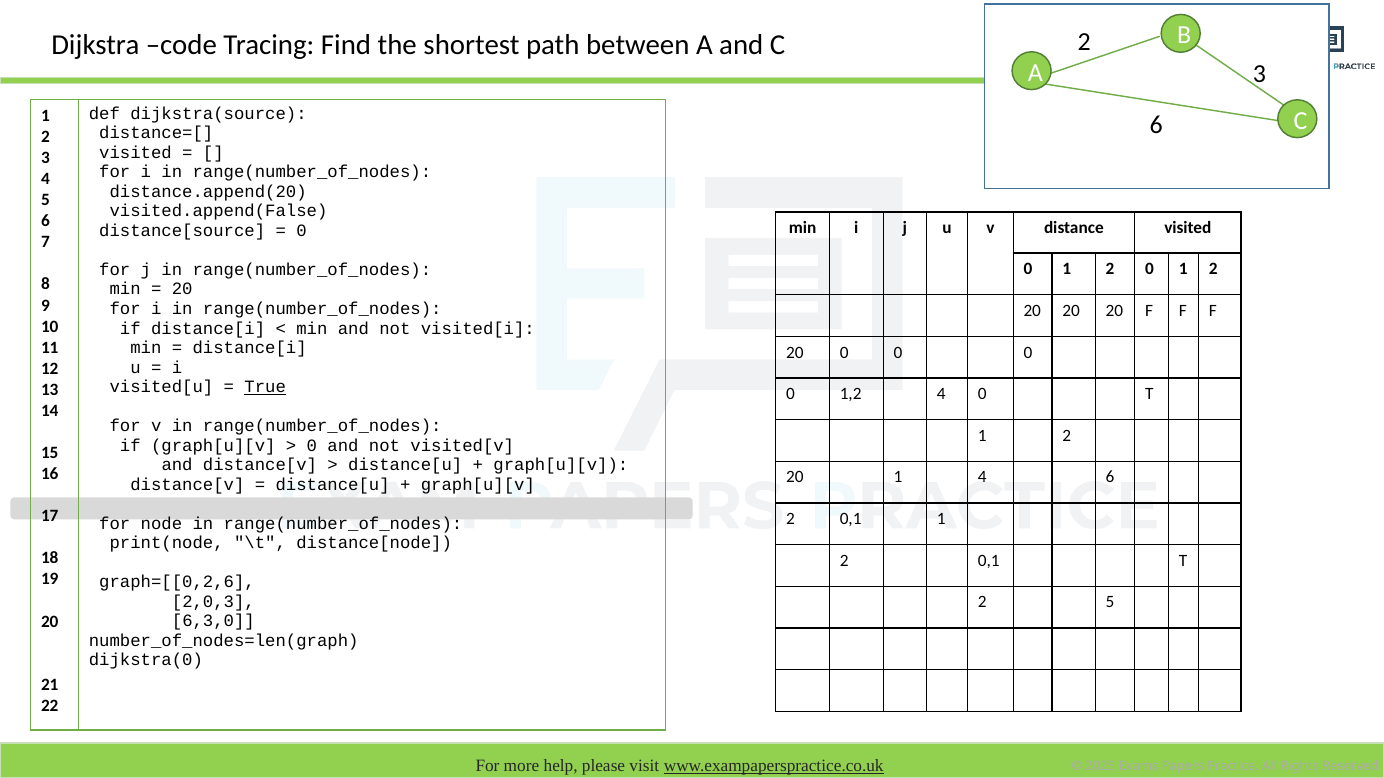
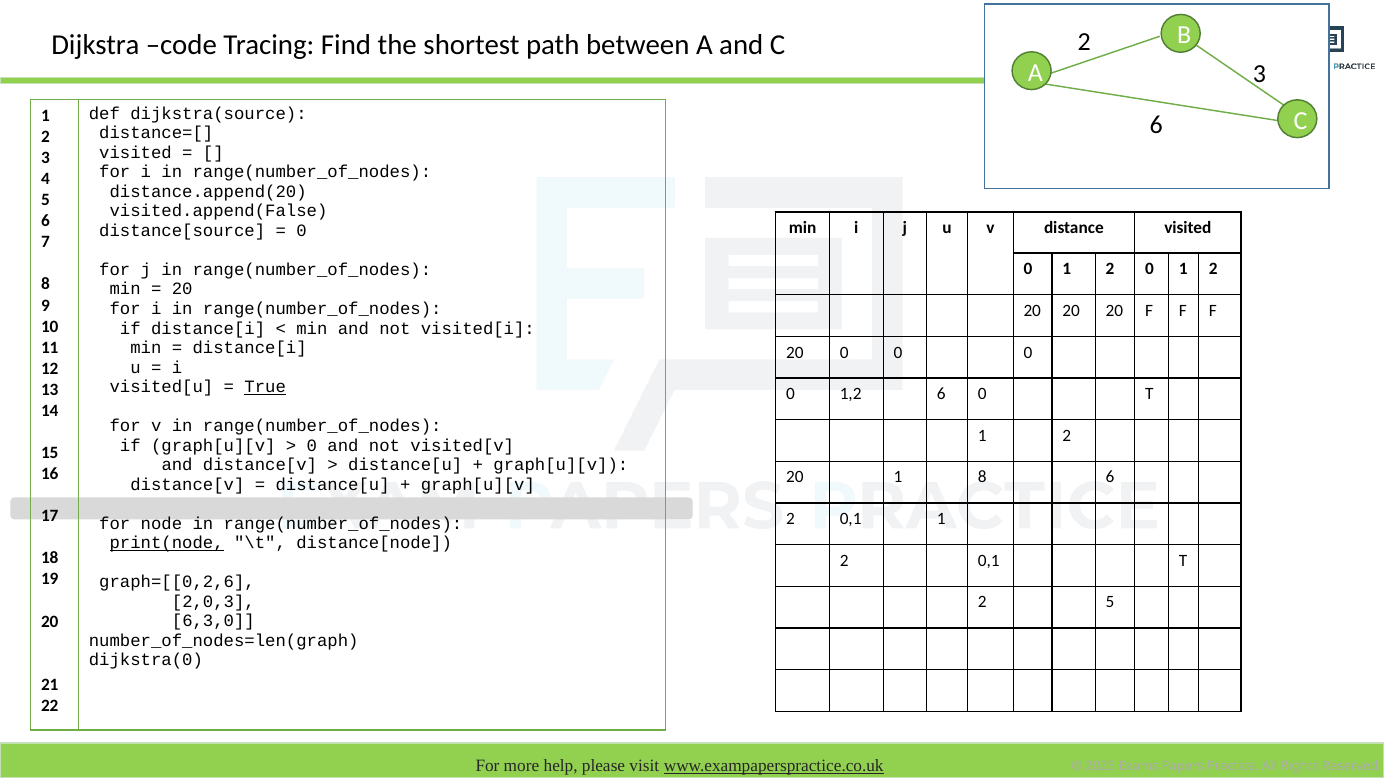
1,2 4: 4 -> 6
1 4: 4 -> 8
print(node underline: none -> present
